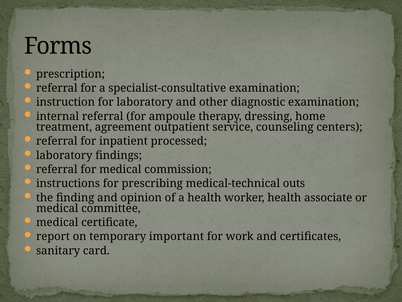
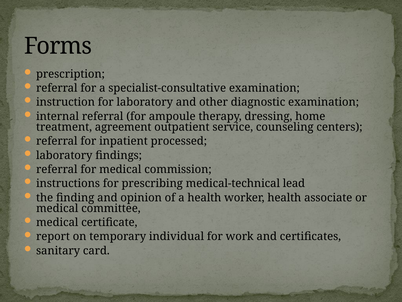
outs: outs -> lead
important: important -> individual
